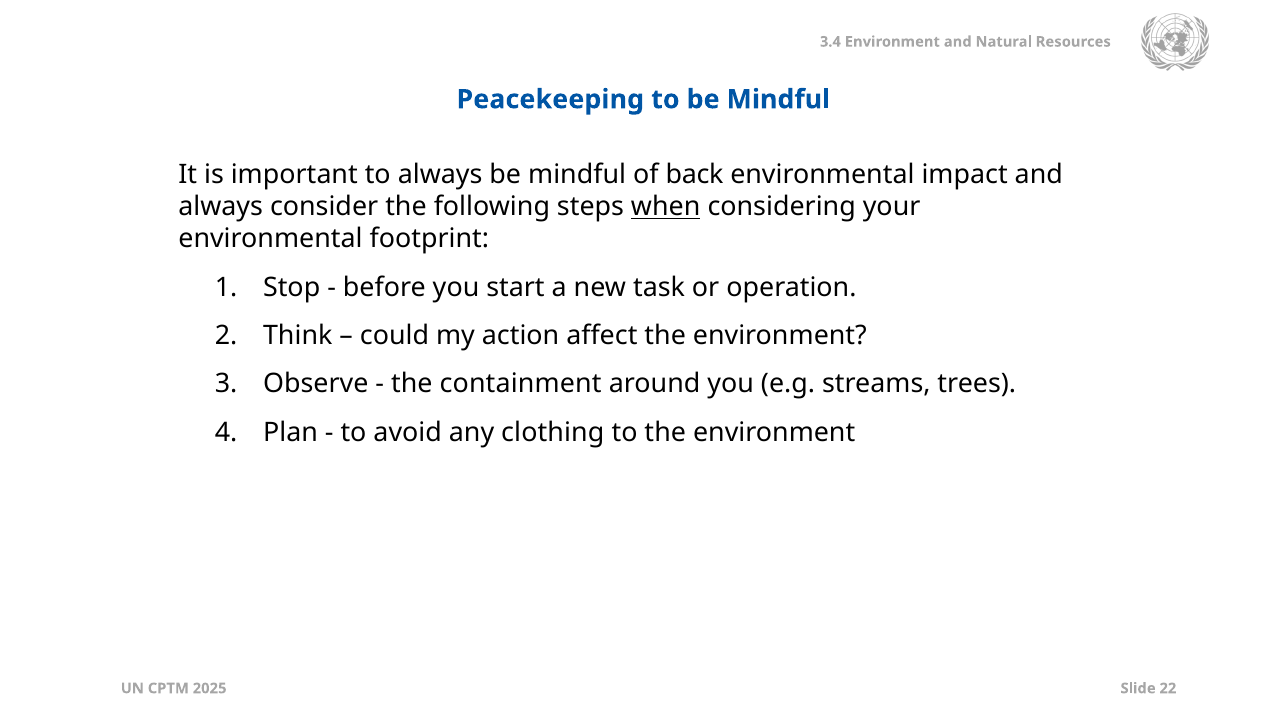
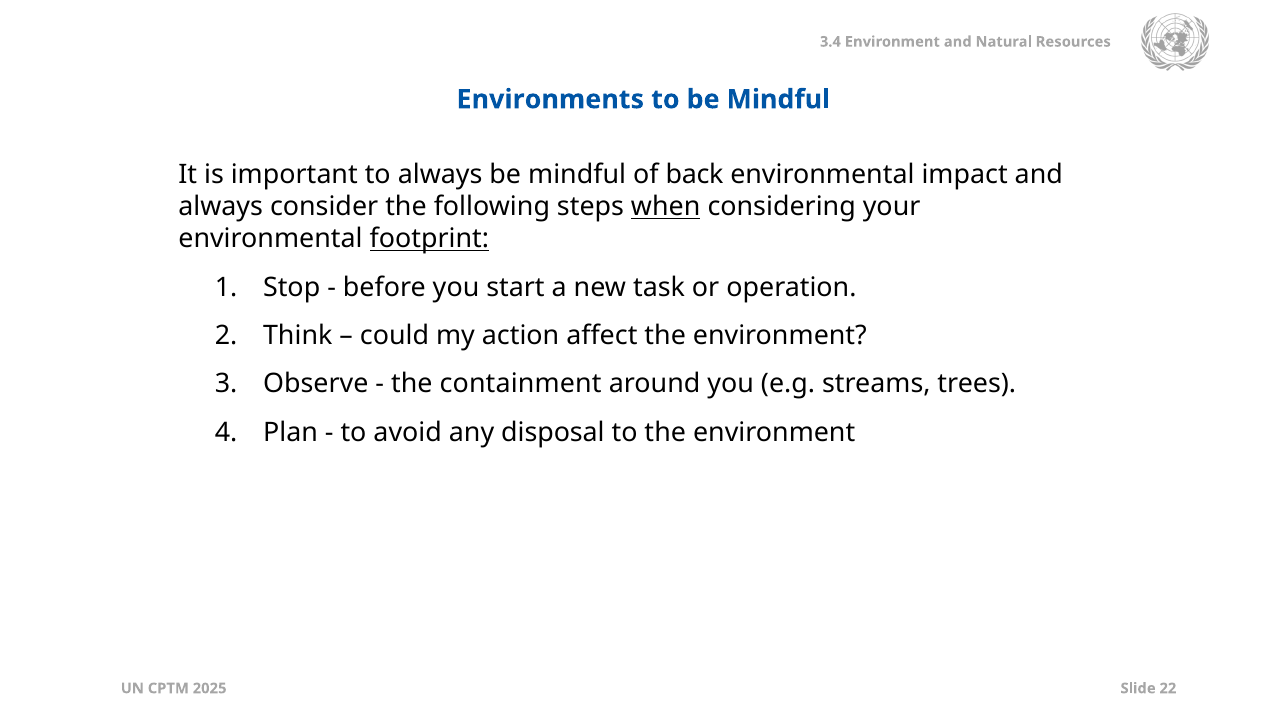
Peacekeeping: Peacekeeping -> Environments
footprint underline: none -> present
clothing: clothing -> disposal
